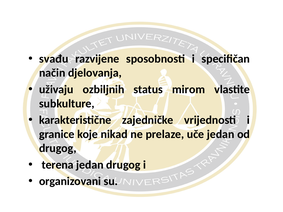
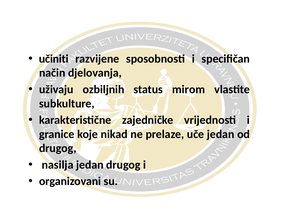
svađu: svađu -> učiniti
terena: terena -> nasilja
